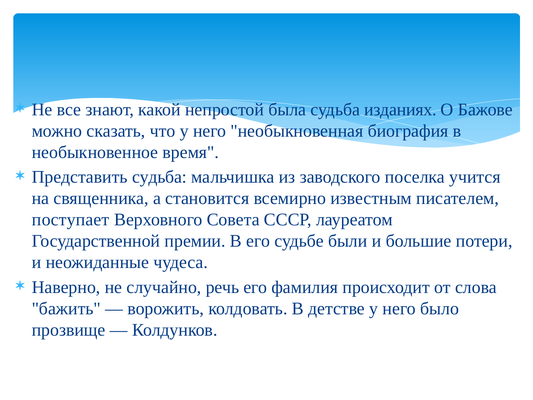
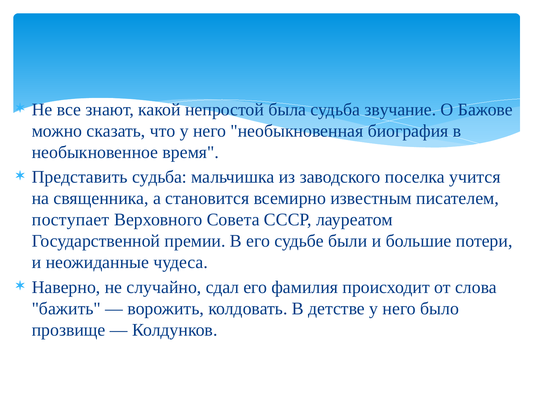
изданиях: изданиях -> звучание
речь: речь -> сдал
